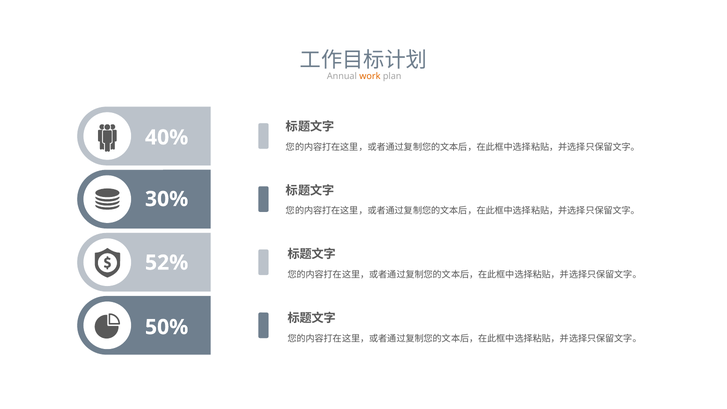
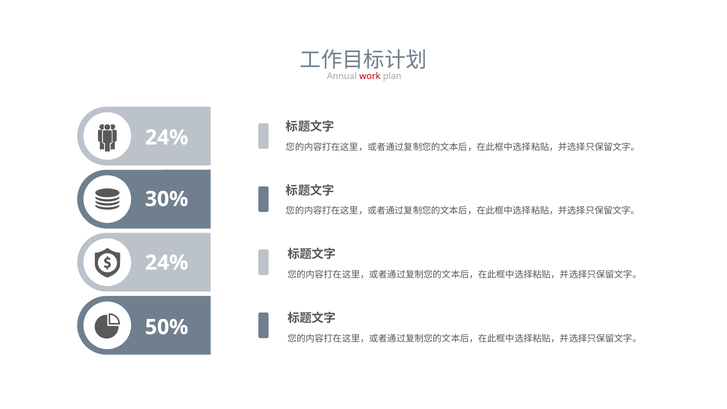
work colour: orange -> red
40% at (167, 137): 40% -> 24%
52% at (167, 263): 52% -> 24%
